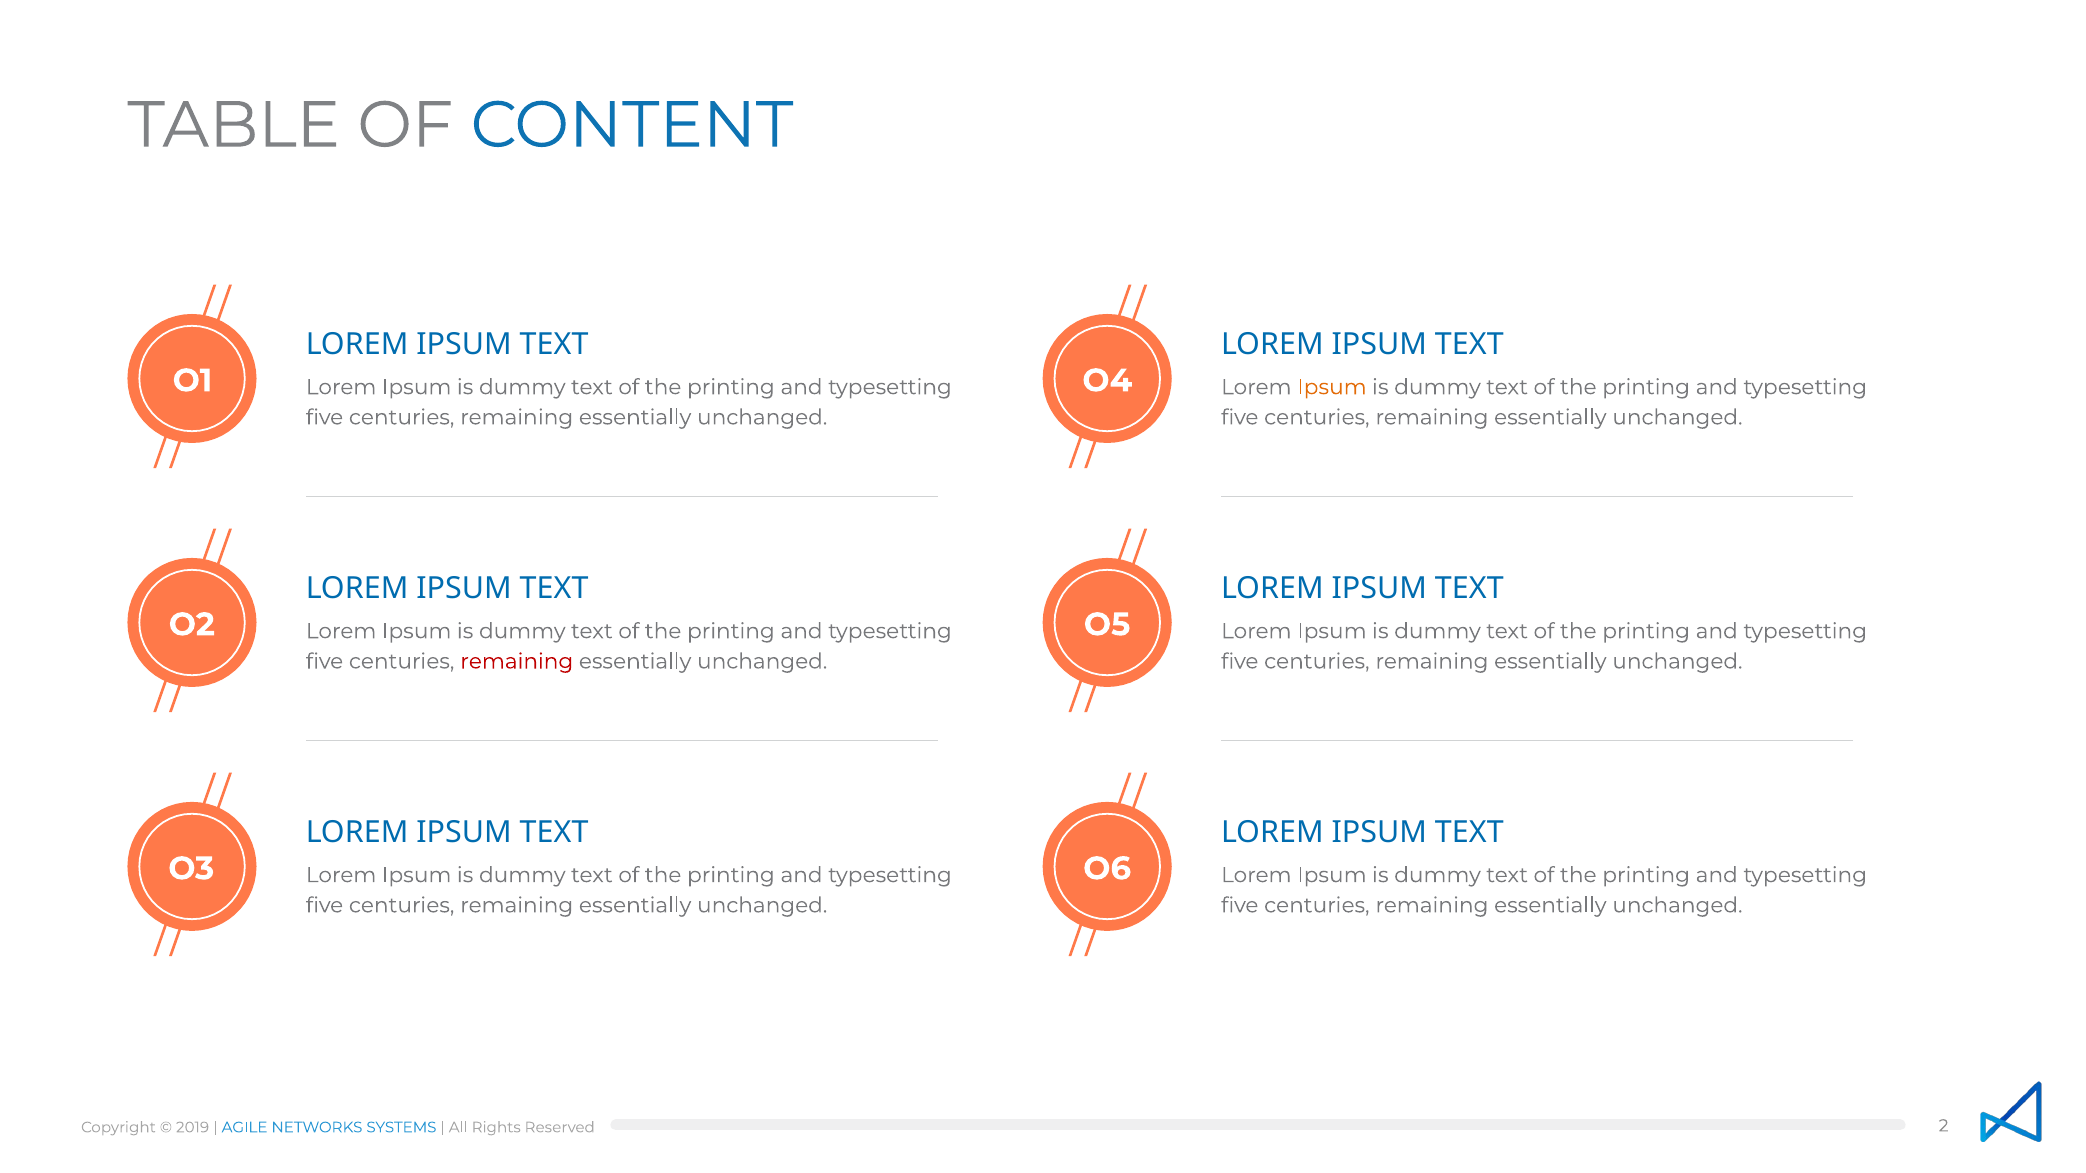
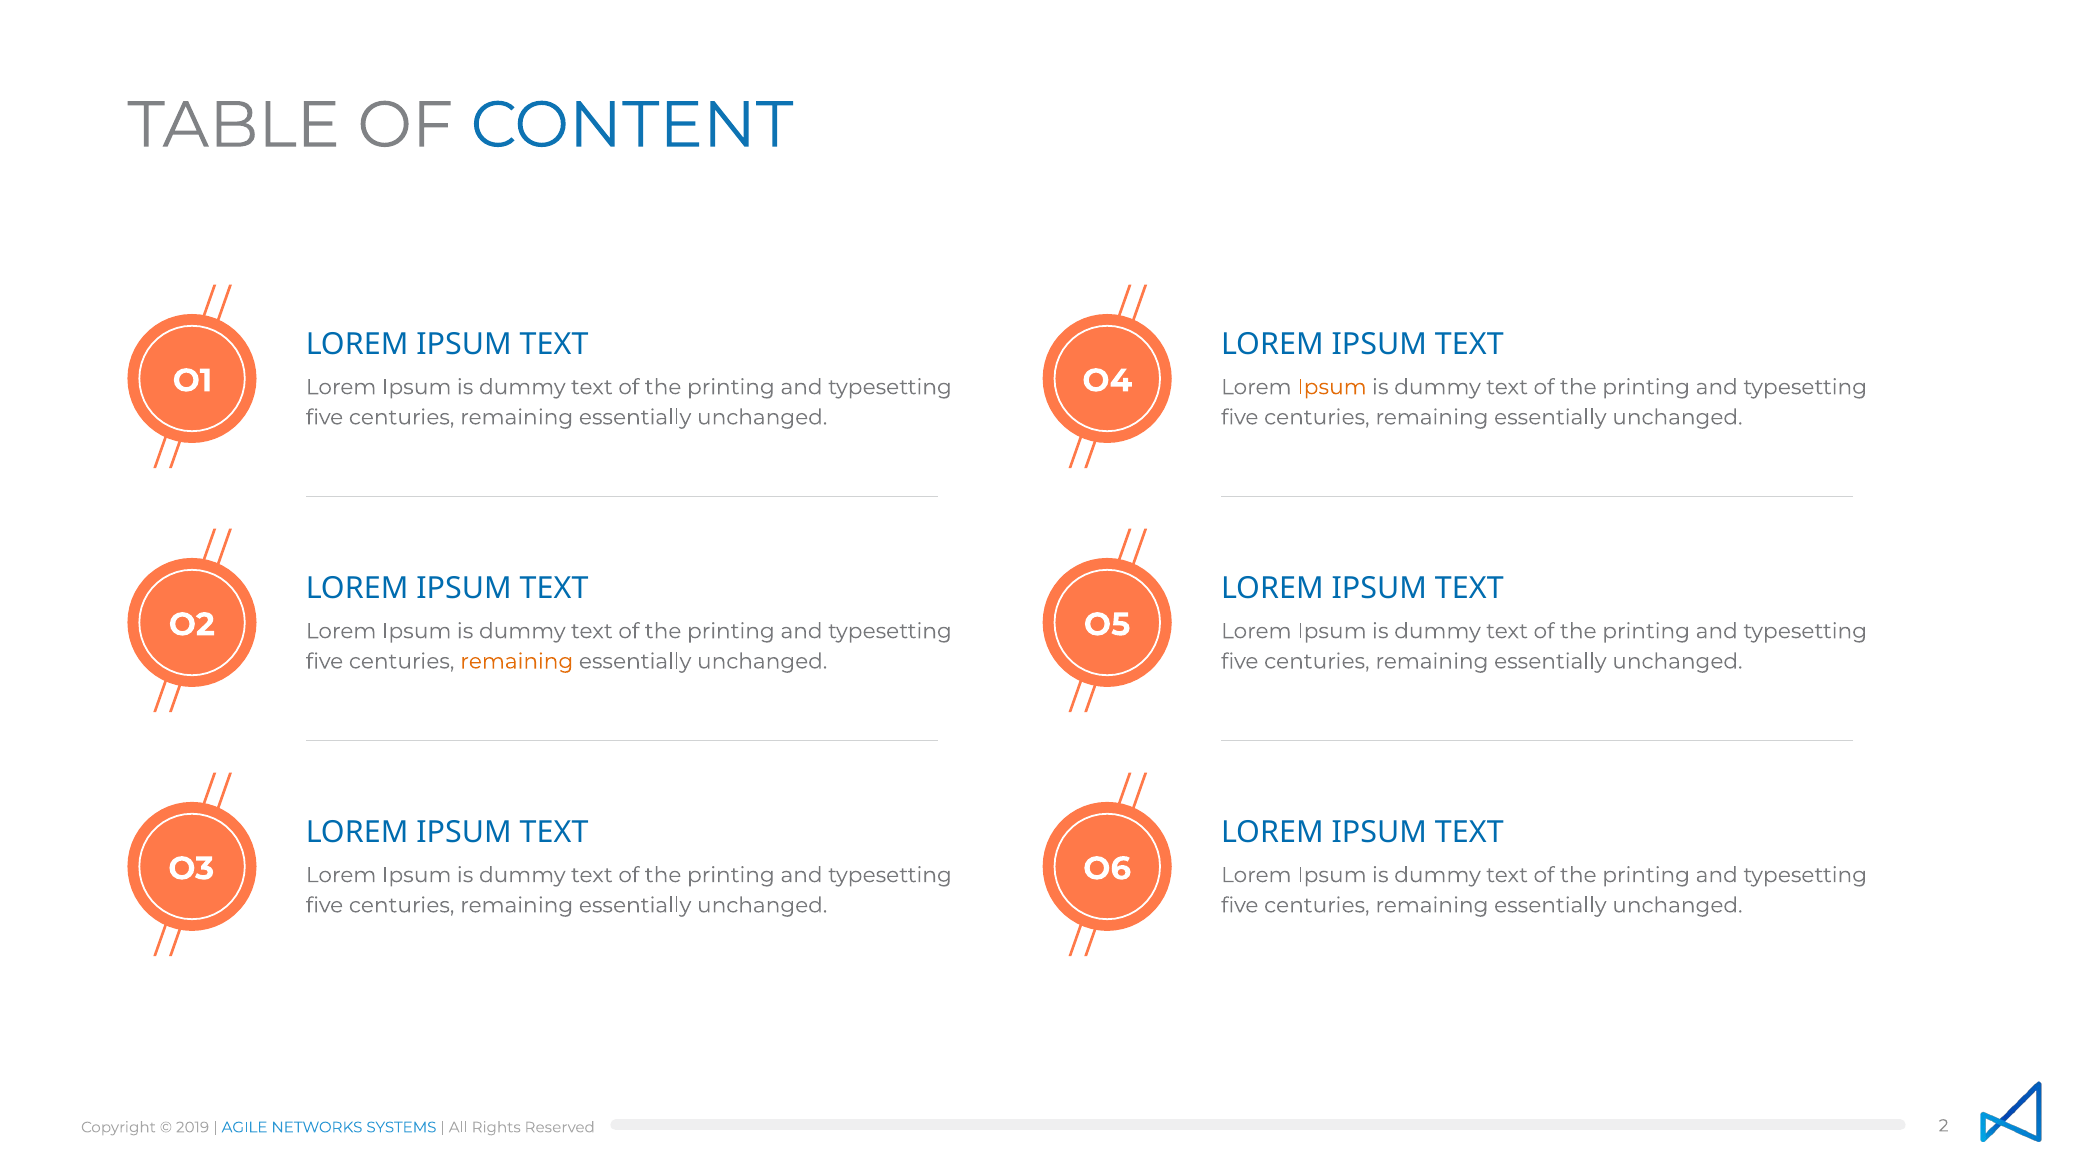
remaining at (517, 662) colour: red -> orange
